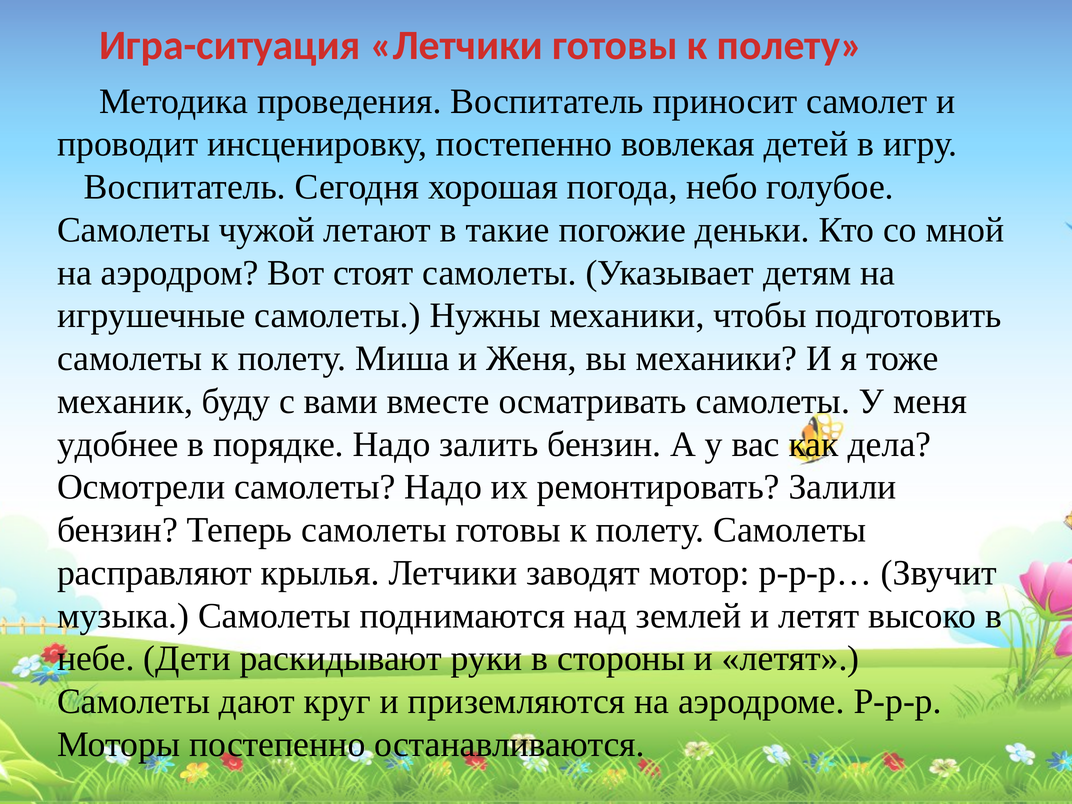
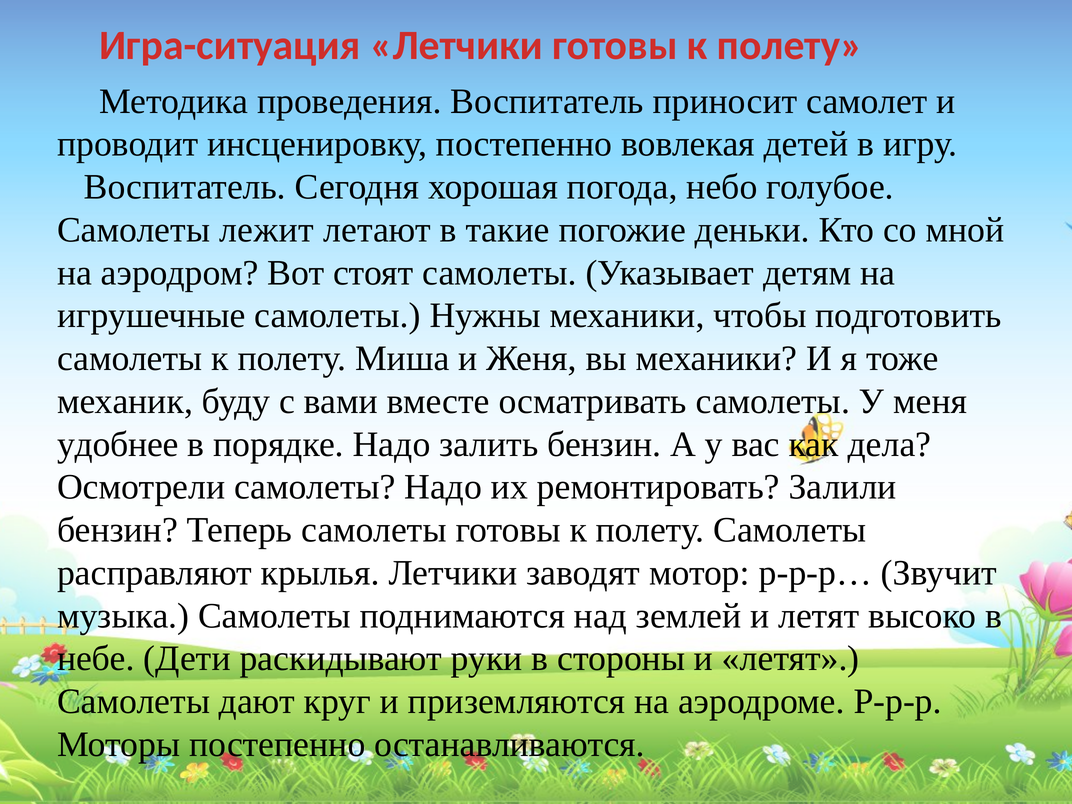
чужой: чужой -> лежит
